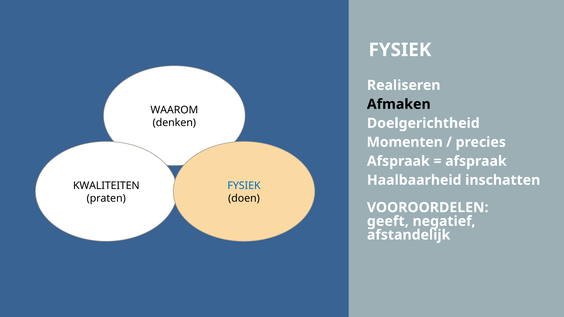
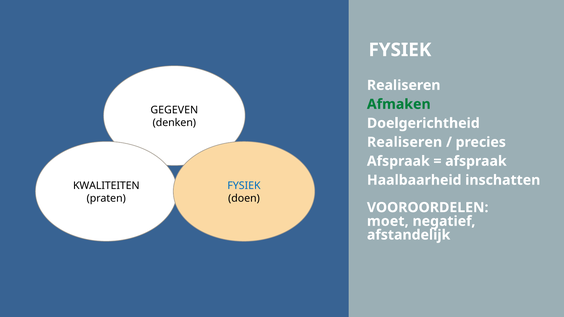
Afmaken colour: black -> green
WAAROM: WAAROM -> GEGEVEN
Momenten at (405, 142): Momenten -> Realiseren
geeft: geeft -> moet
